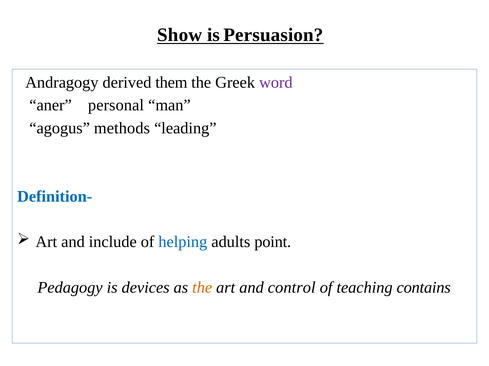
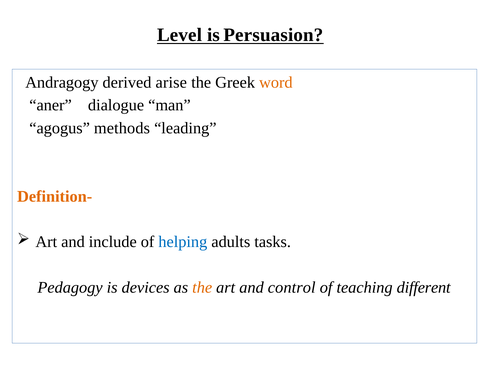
Show: Show -> Level
them: them -> arise
word colour: purple -> orange
personal: personal -> dialogue
Definition- colour: blue -> orange
point: point -> tasks
contains: contains -> different
